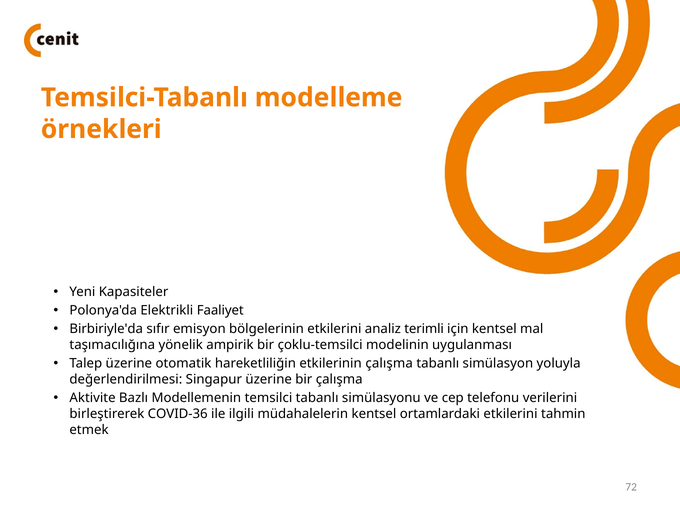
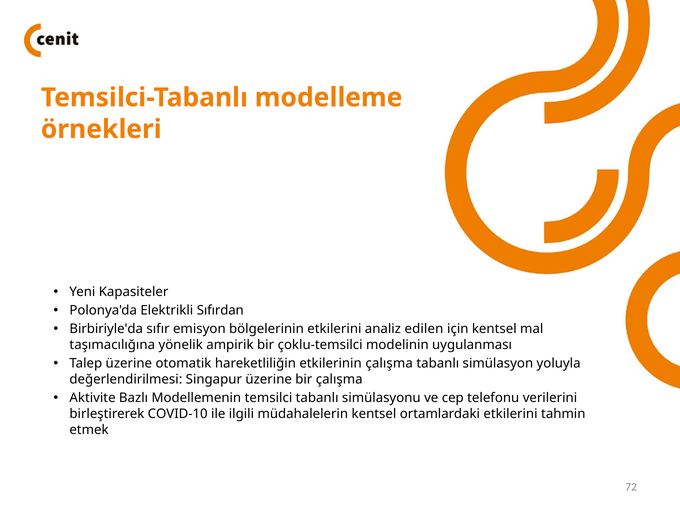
Faaliyet: Faaliyet -> Sıfırdan
terimli: terimli -> edilen
COVID-36: COVID-36 -> COVID-10
